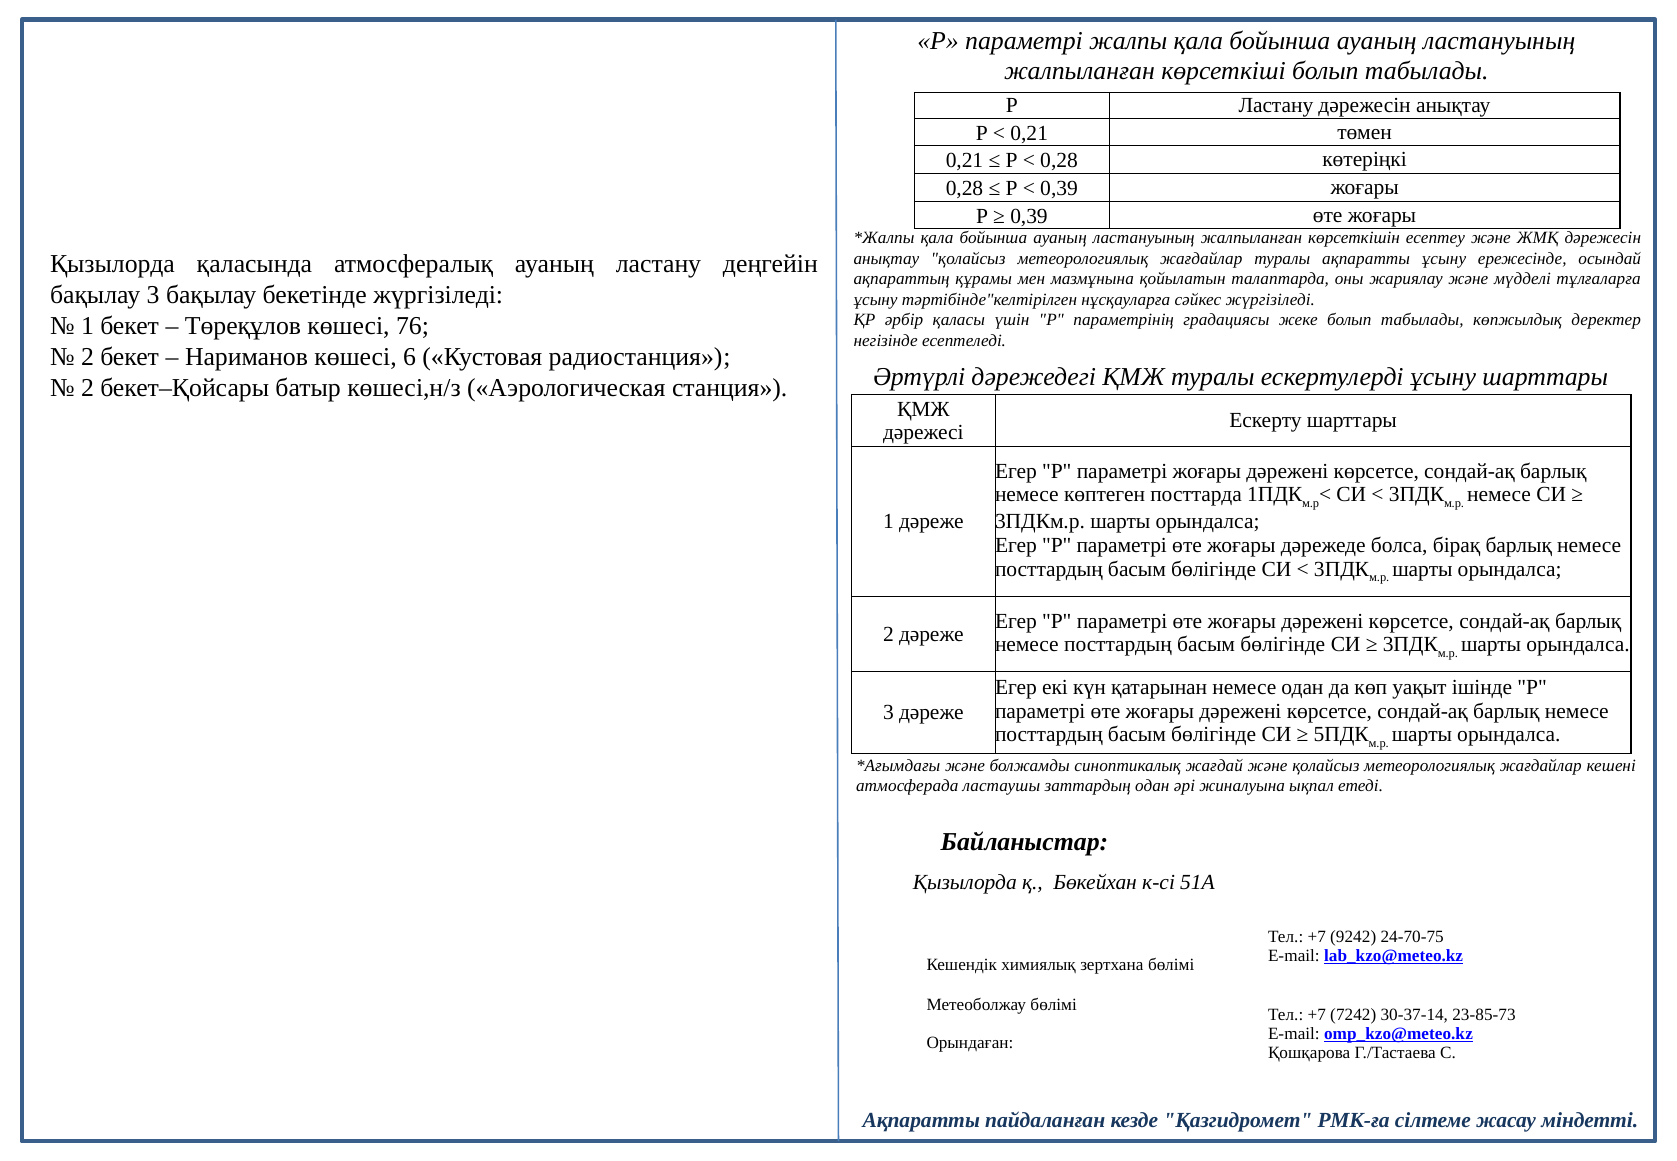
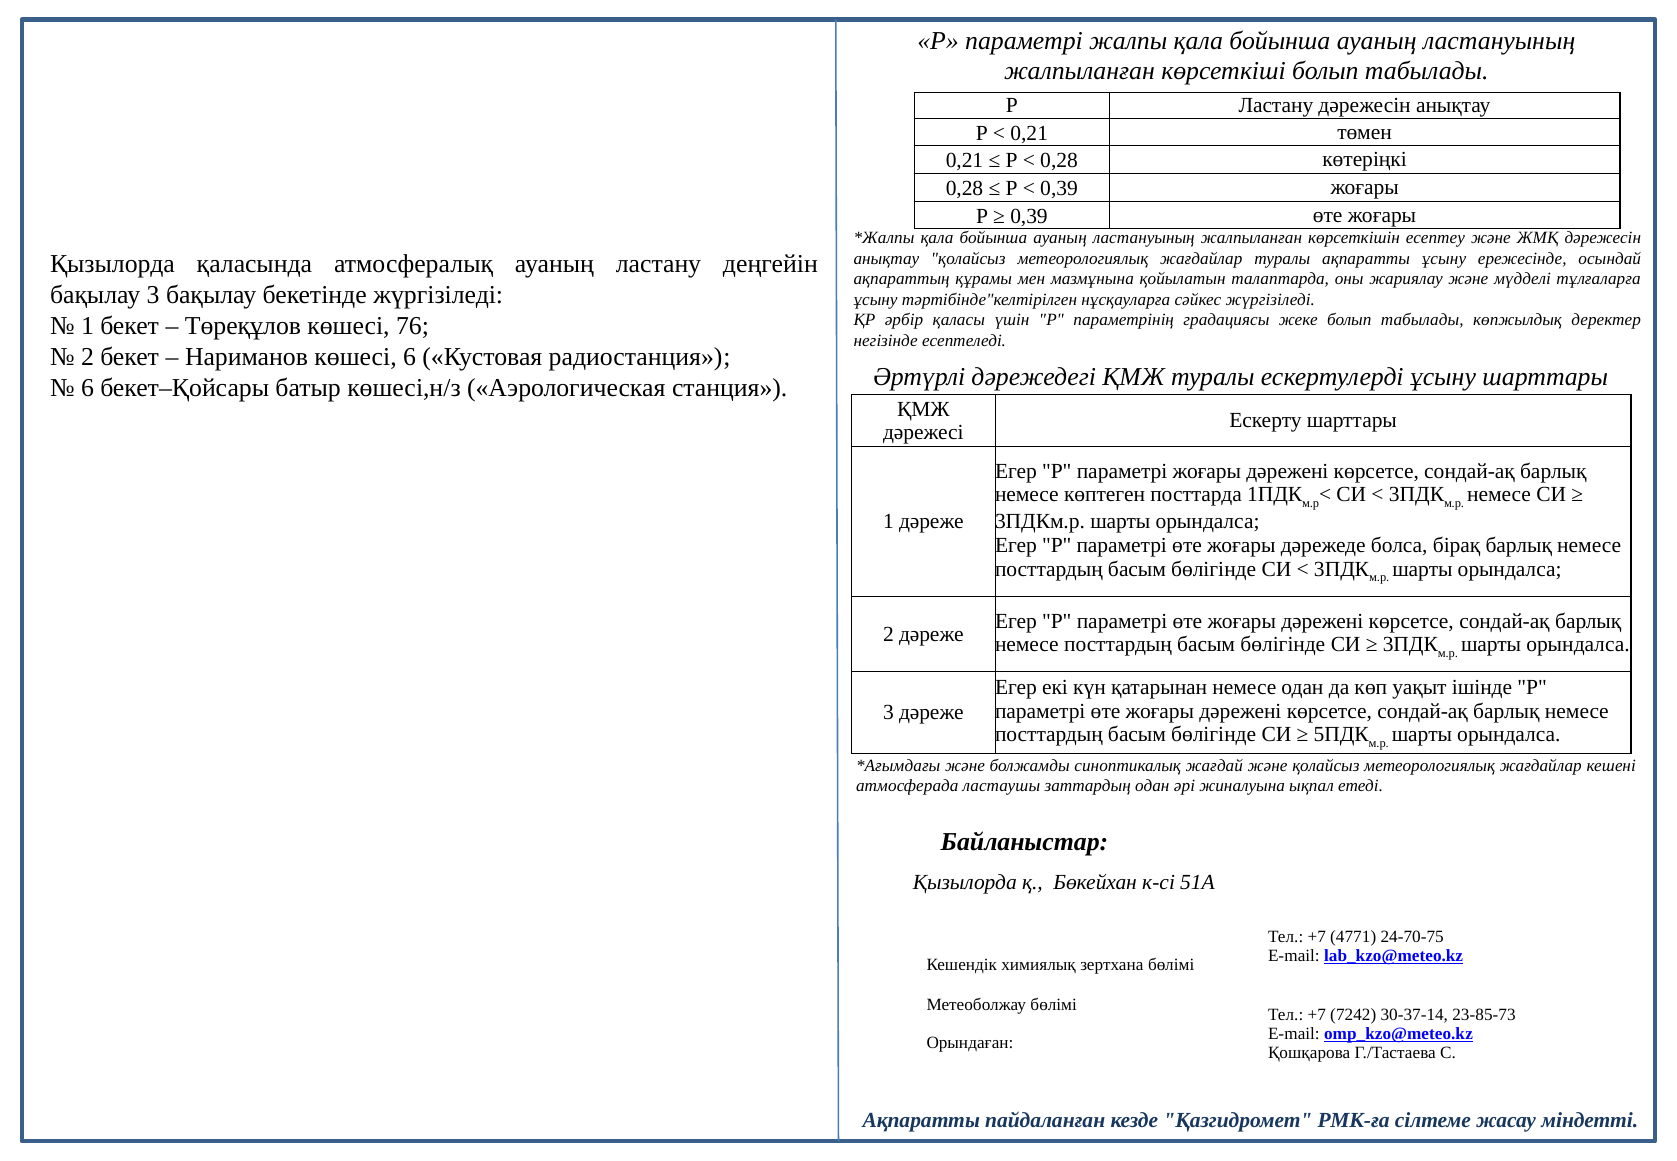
2 at (88, 388): 2 -> 6
9242: 9242 -> 4771
